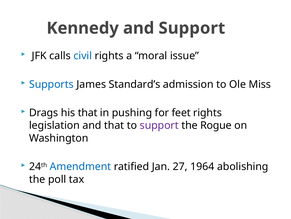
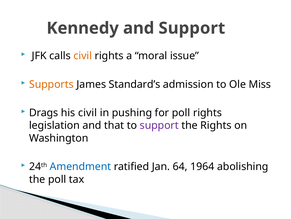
civil at (83, 56) colour: blue -> orange
Supports colour: blue -> orange
his that: that -> civil
for feet: feet -> poll
the Rogue: Rogue -> Rights
27: 27 -> 64
